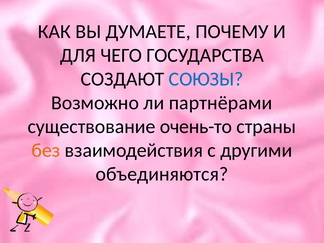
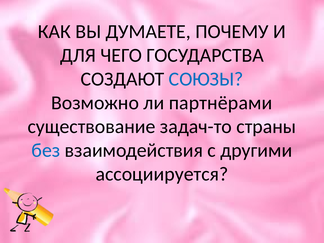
очень-то: очень-то -> задач-то
без colour: orange -> blue
объединяются: объединяются -> ассоциируется
